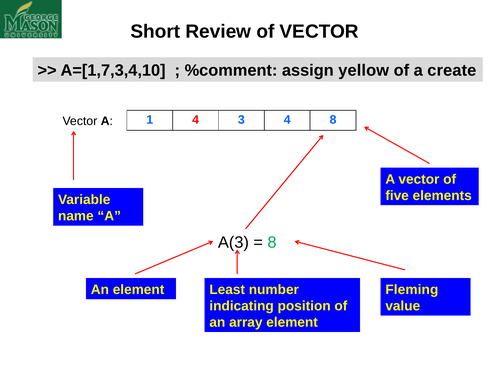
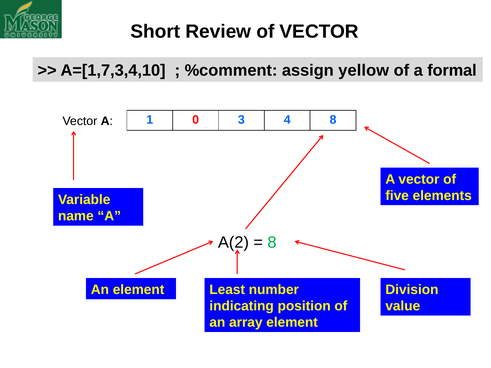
create: create -> formal
1 4: 4 -> 0
A(3: A(3 -> A(2
Fleming: Fleming -> Division
